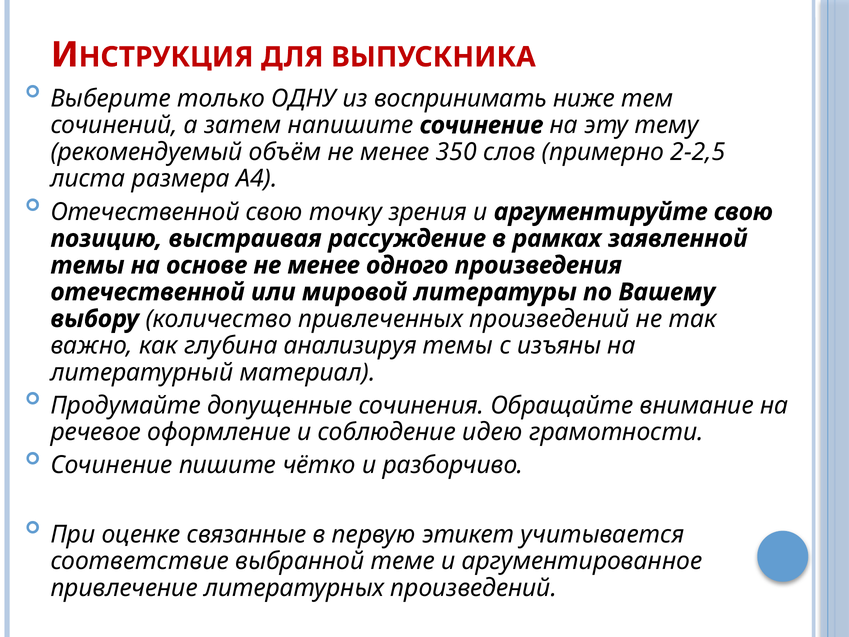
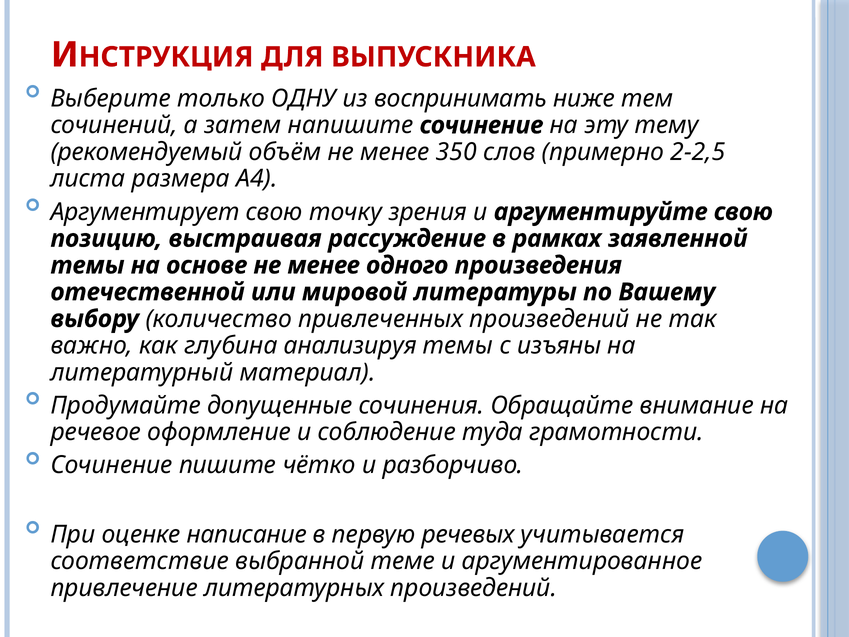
Отечественной at (145, 212): Отечественной -> Аргументирует
идею: идею -> туда
связанные: связанные -> написание
этикет: этикет -> речевых
